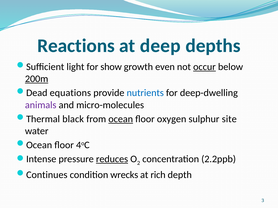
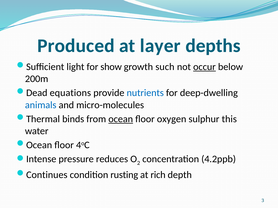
Reactions: Reactions -> Produced
deep: deep -> layer
even: even -> such
200m underline: present -> none
animals colour: purple -> blue
black: black -> binds
site: site -> this
reduces underline: present -> none
2.2ppb: 2.2ppb -> 4.2ppb
wrecks: wrecks -> rusting
